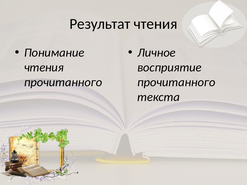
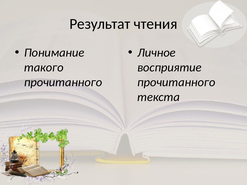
чтения at (44, 68): чтения -> такого
